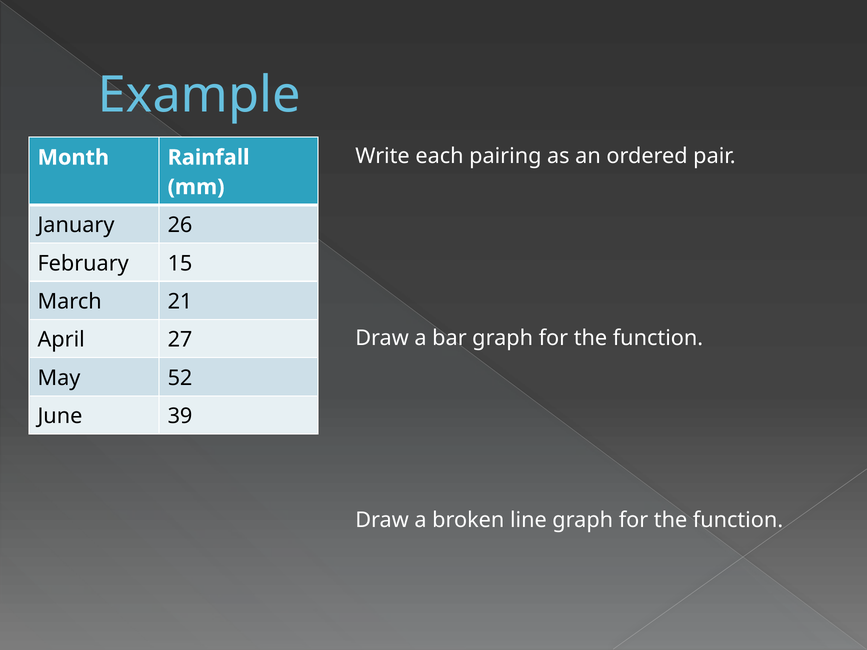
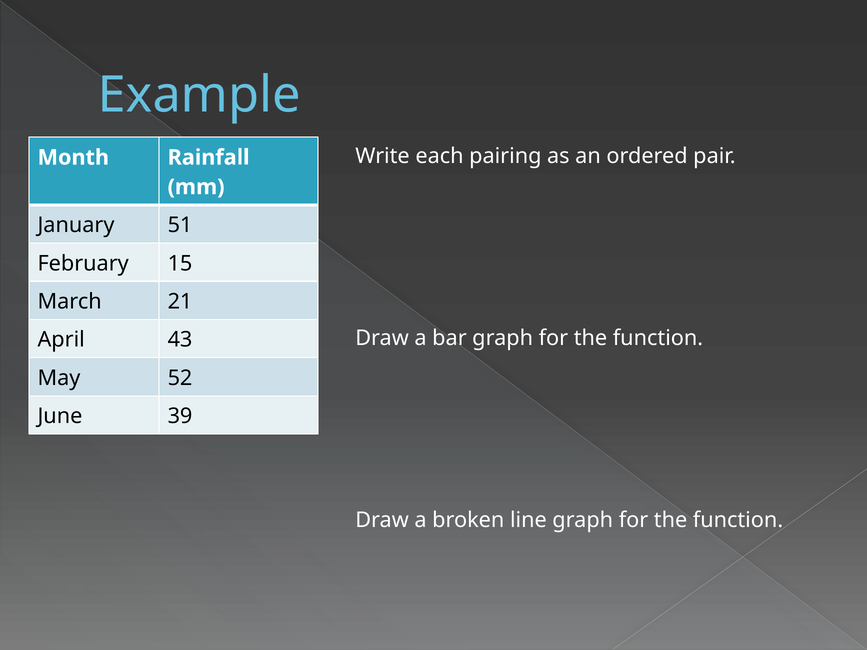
26: 26 -> 51
27: 27 -> 43
